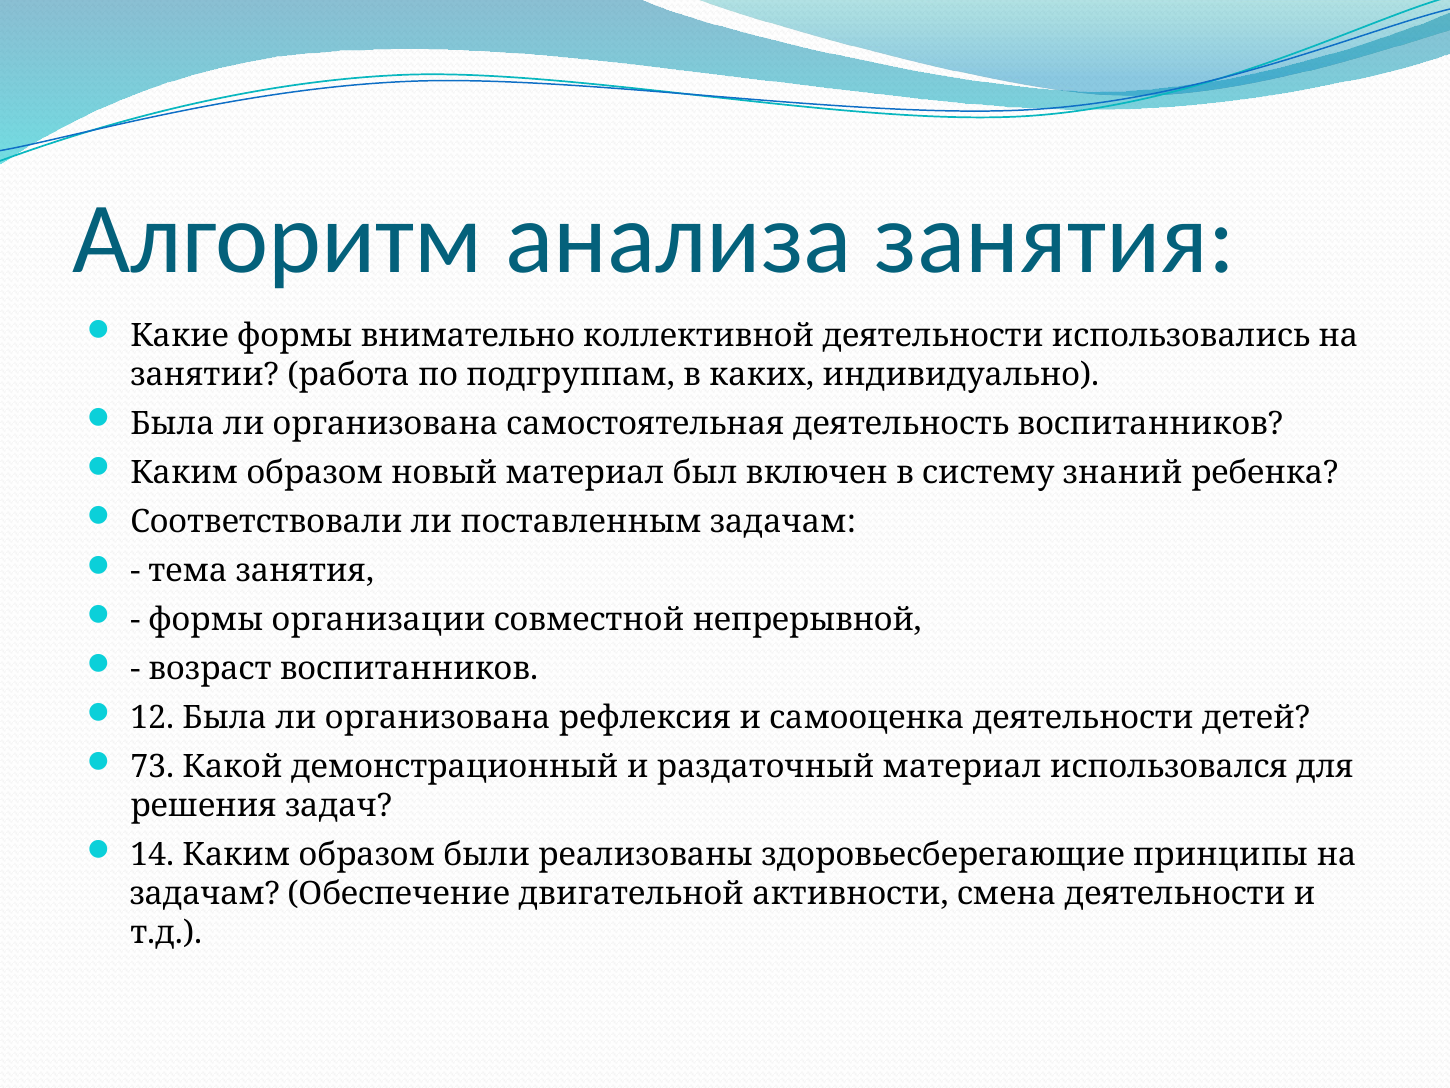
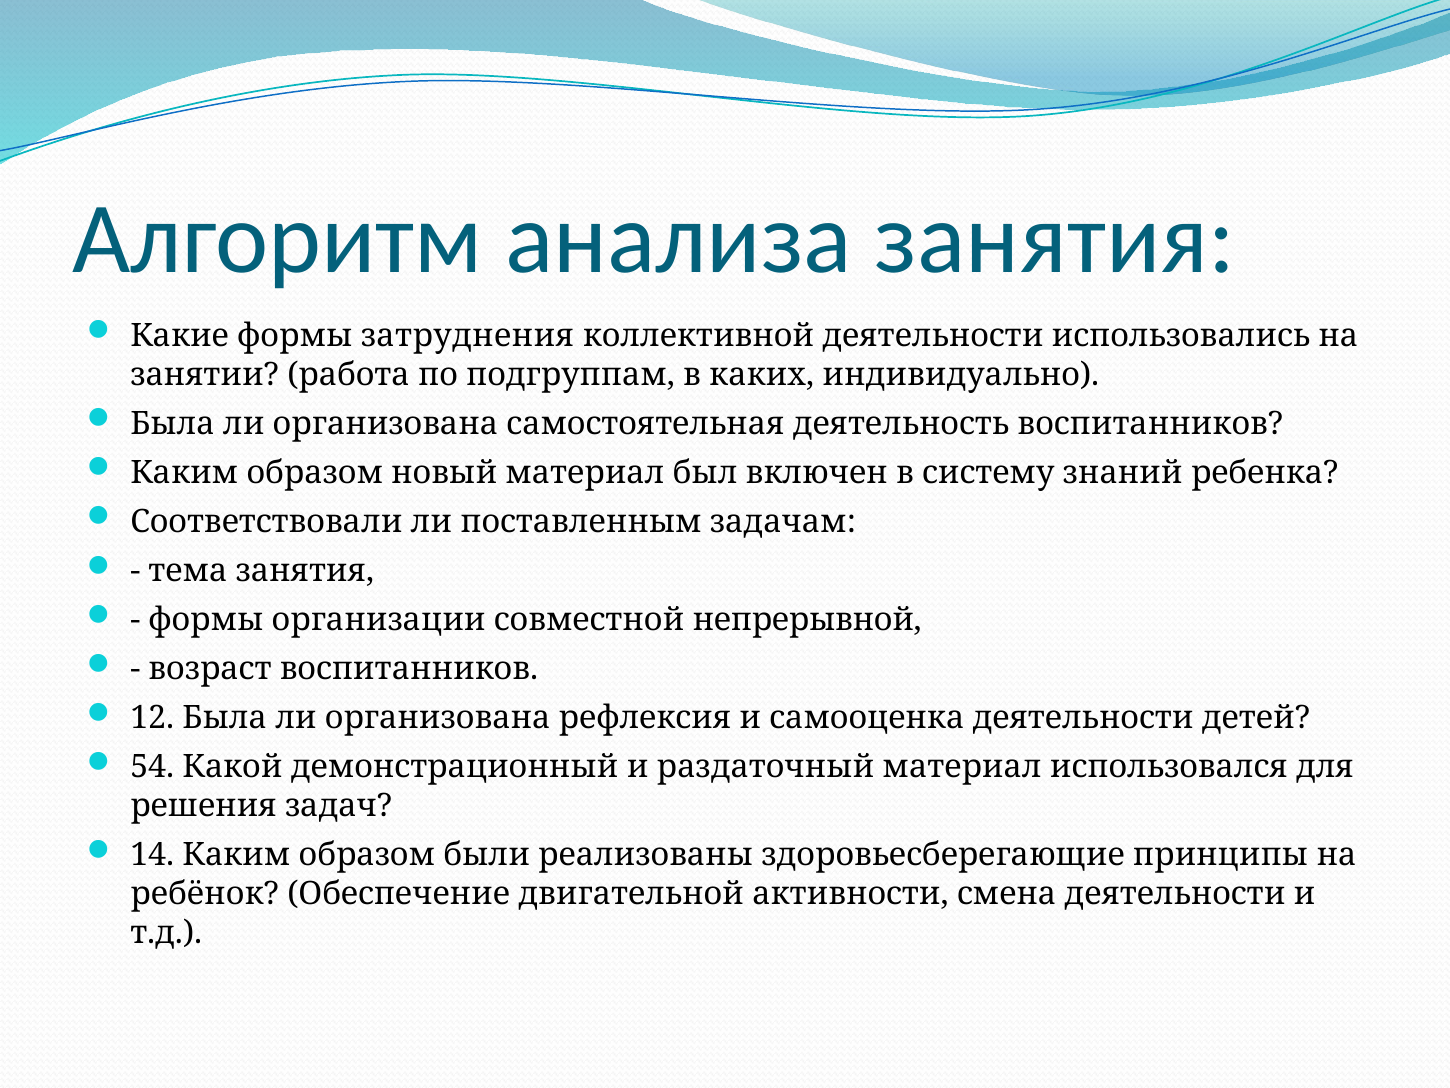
внимательно: внимательно -> затруднения
73: 73 -> 54
задачам at (205, 893): задачам -> ребёнок
